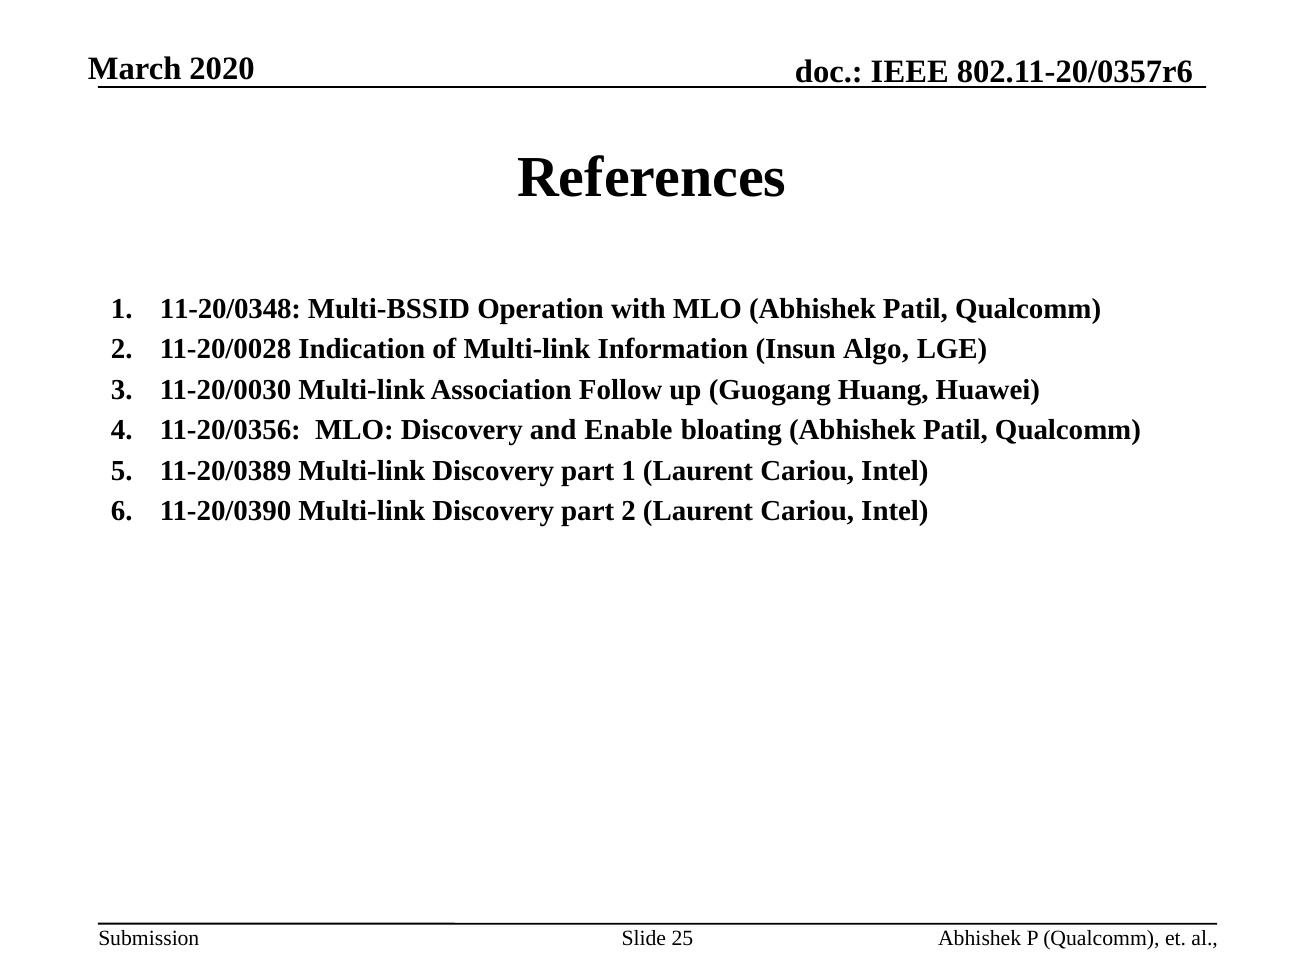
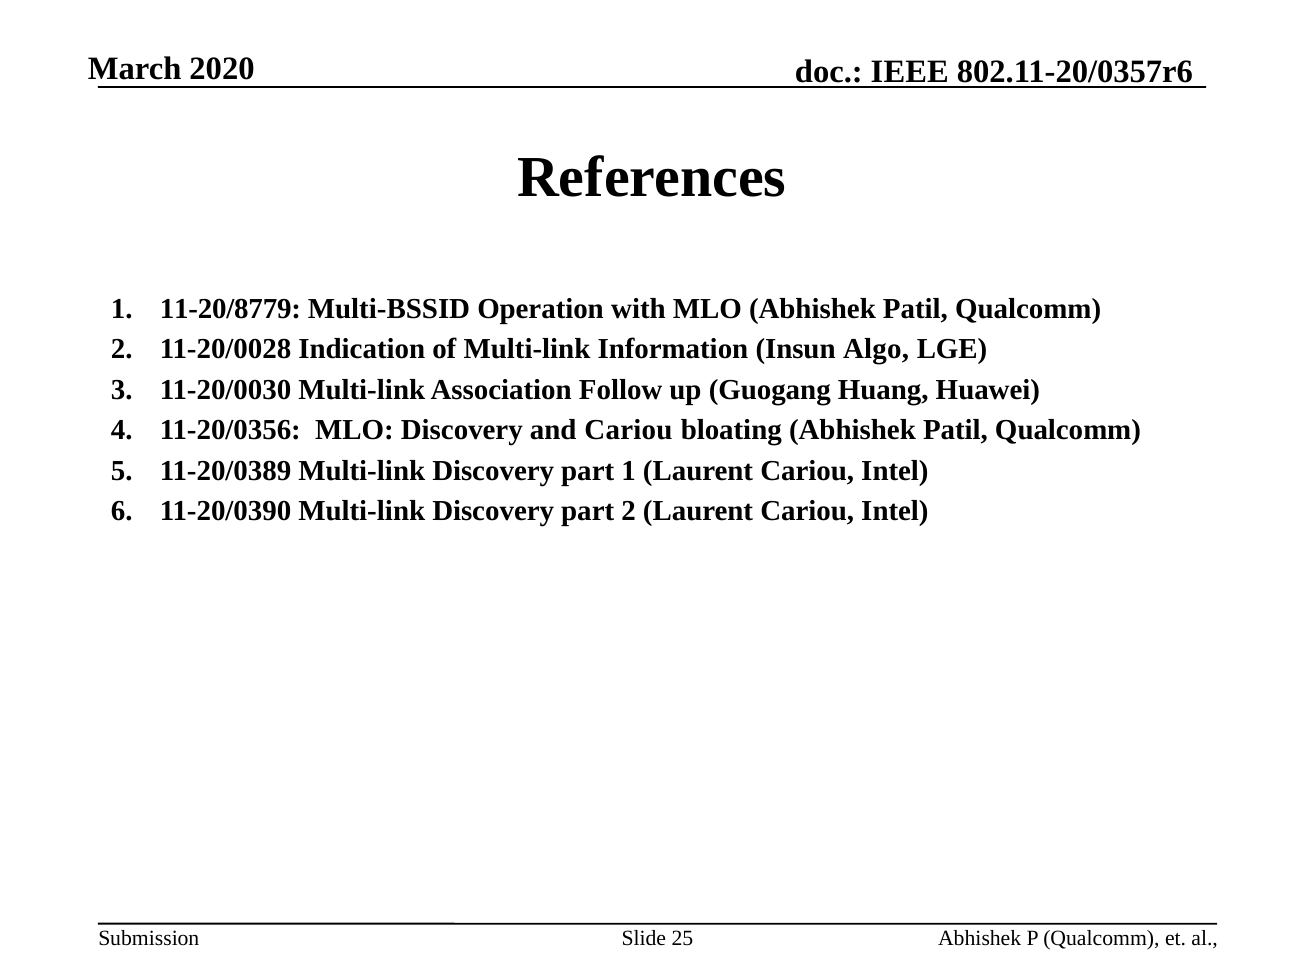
11-20/0348: 11-20/0348 -> 11-20/8779
and Enable: Enable -> Cariou
